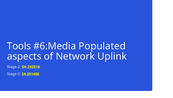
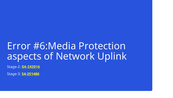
Tools: Tools -> Error
Populated: Populated -> Protection
